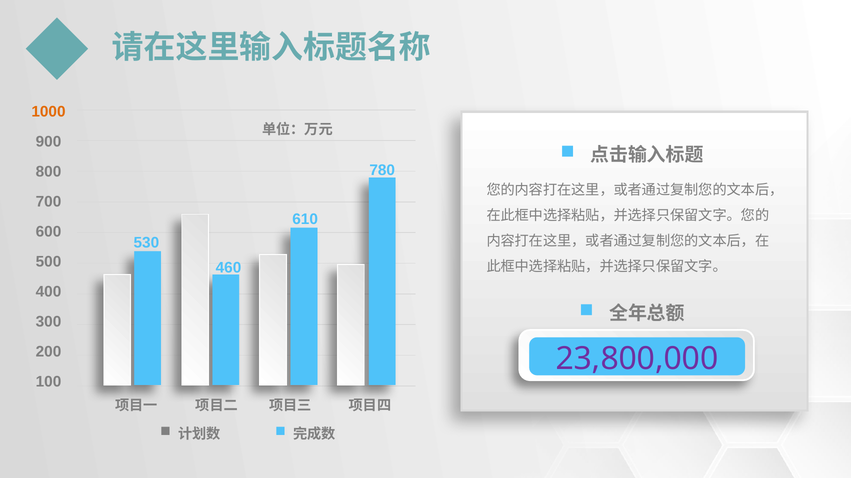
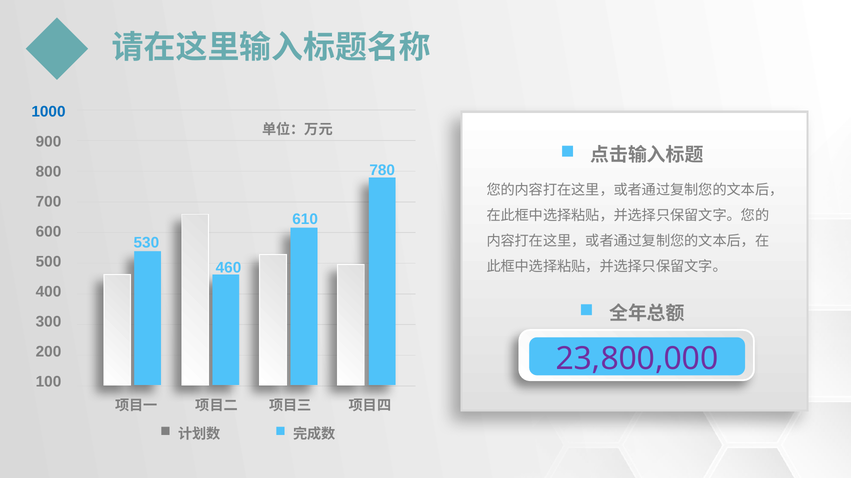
1000 colour: orange -> blue
